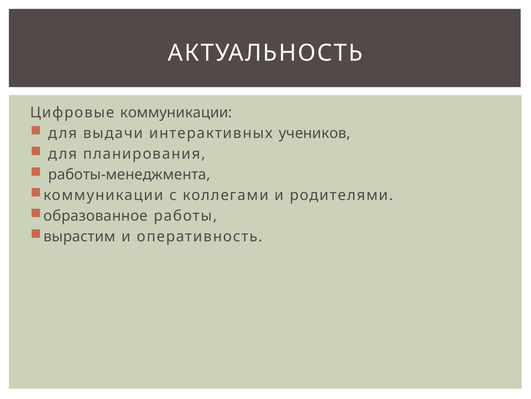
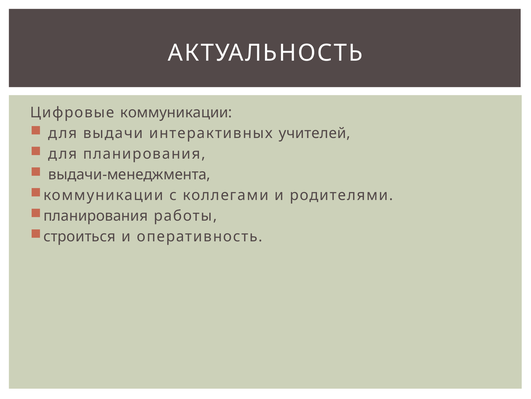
учеников: учеников -> учителей
работы-менеджмента: работы-менеджмента -> выдачи-менеджмента
образованное at (96, 216): образованное -> планирования
вырастим: вырастим -> строиться
